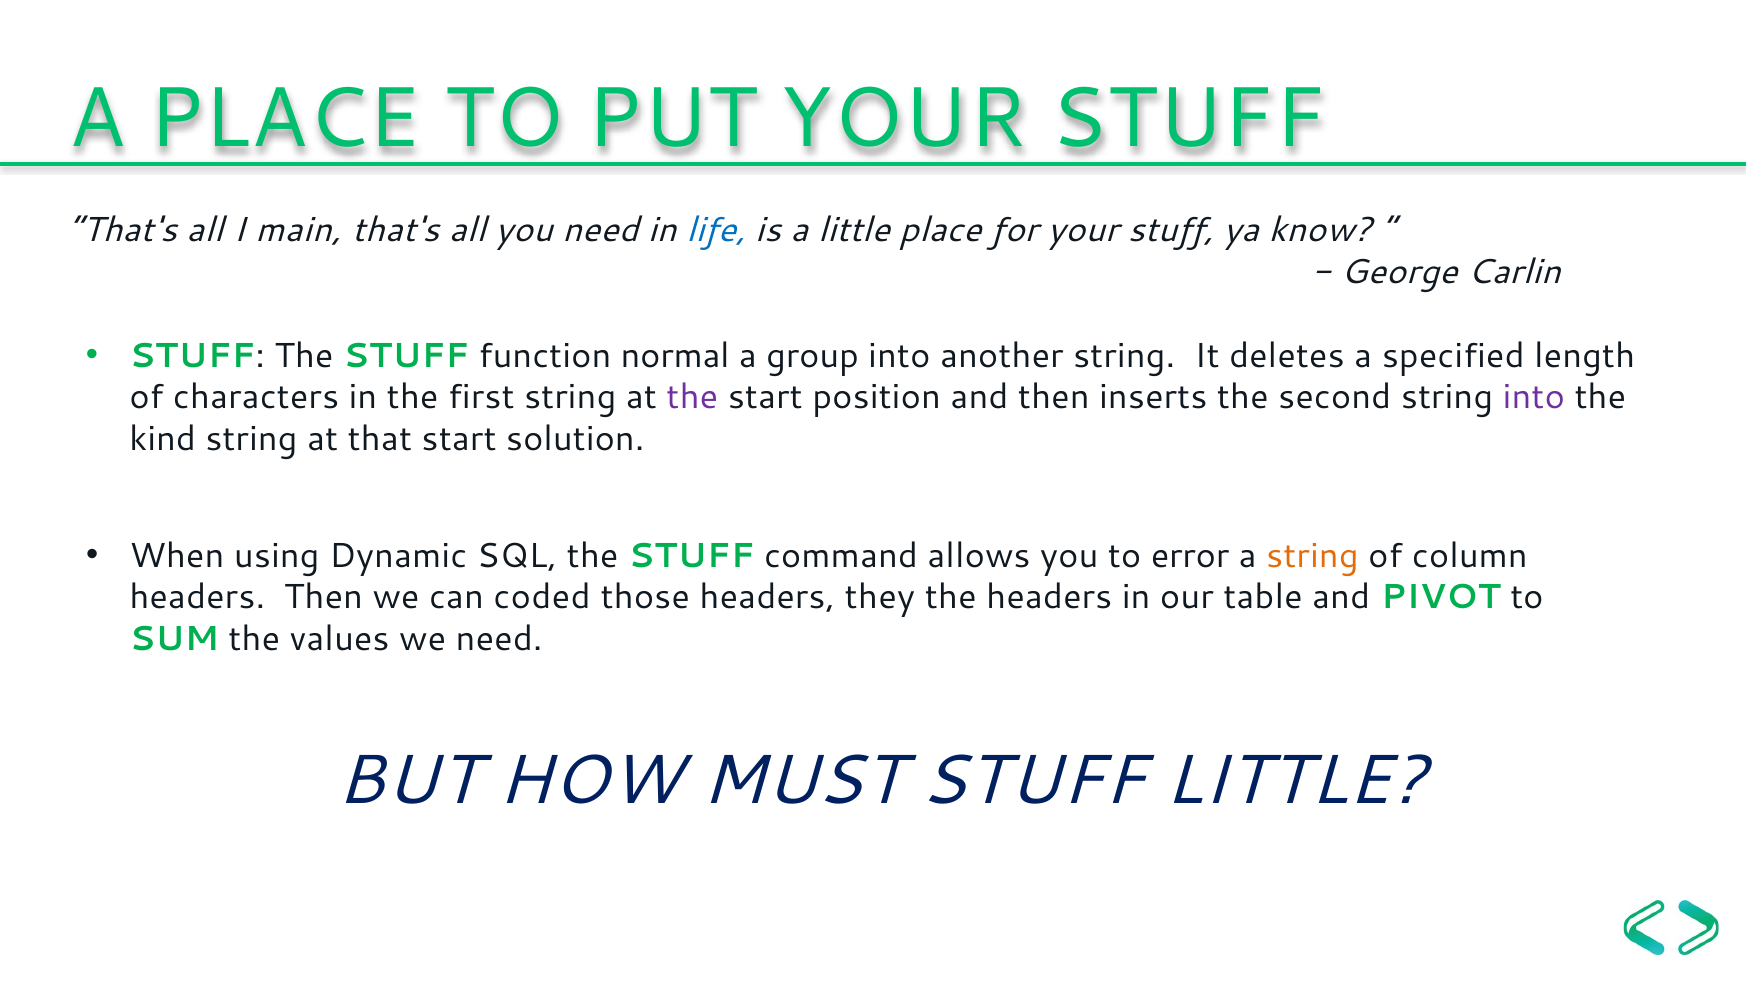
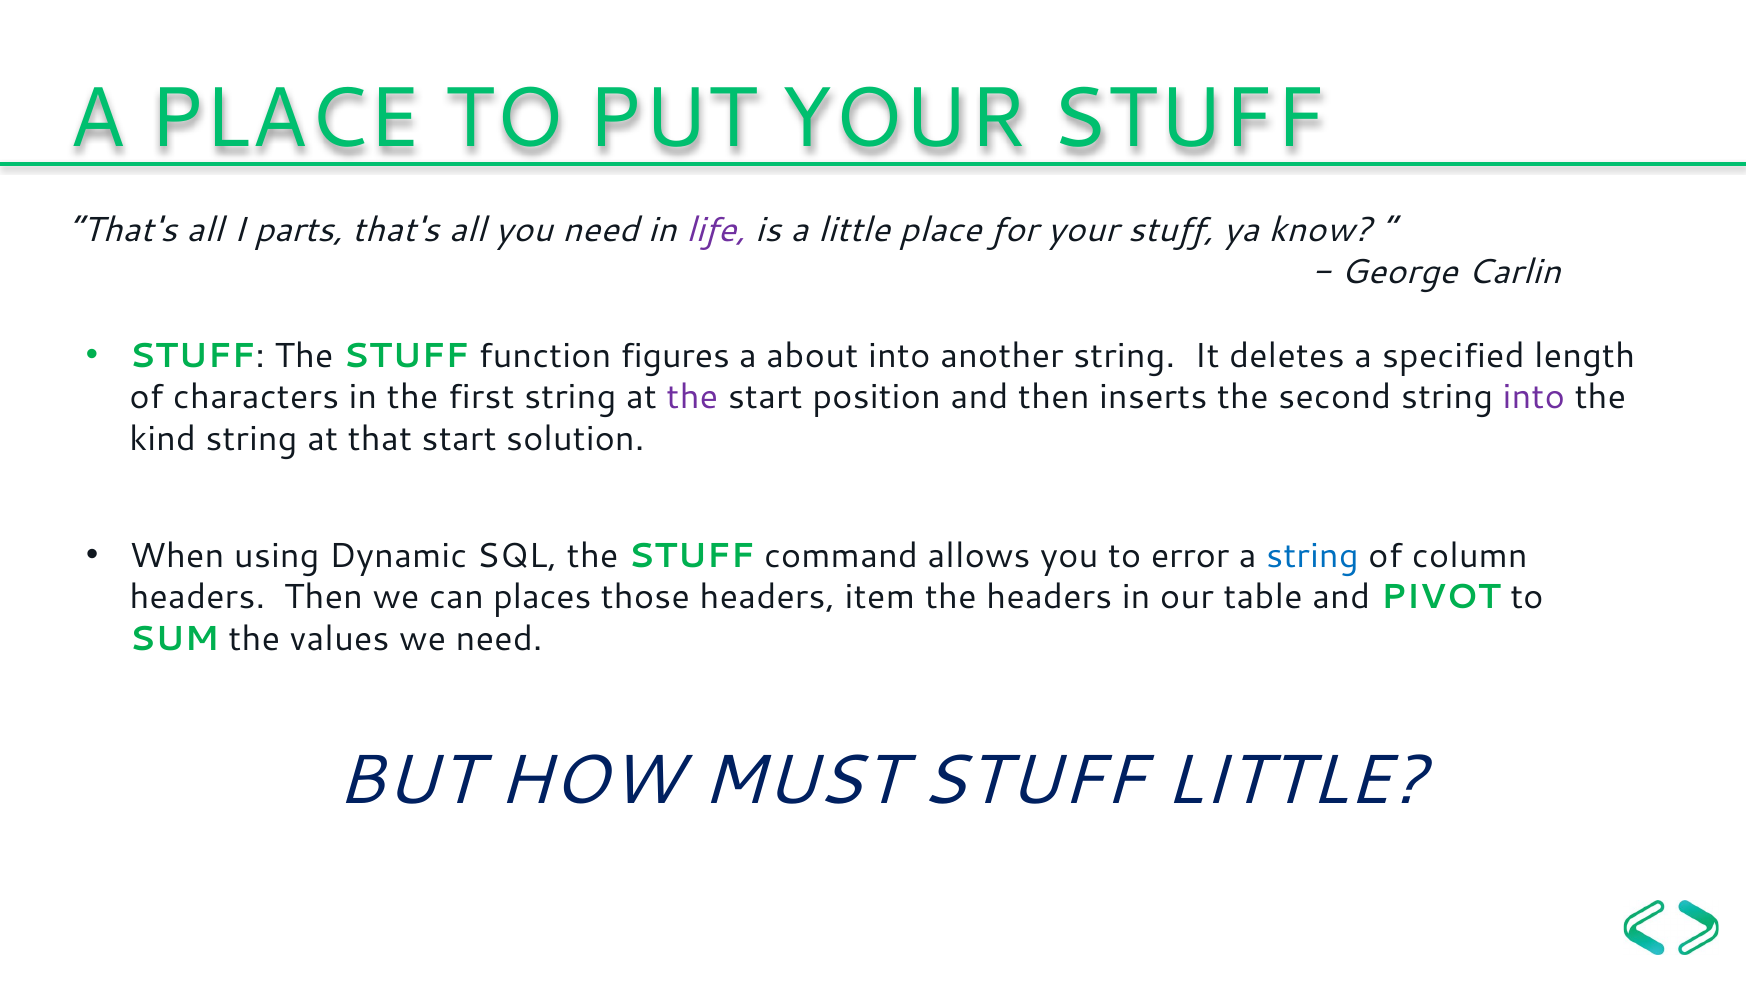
main: main -> parts
life colour: blue -> purple
normal: normal -> figures
group: group -> about
string at (1312, 556) colour: orange -> blue
coded: coded -> places
they: they -> item
